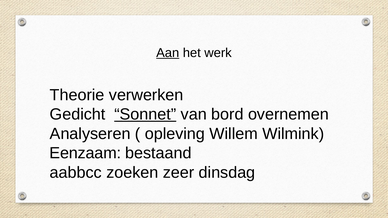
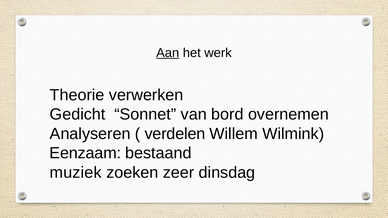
Sonnet underline: present -> none
opleving: opleving -> verdelen
aabbcc: aabbcc -> muziek
